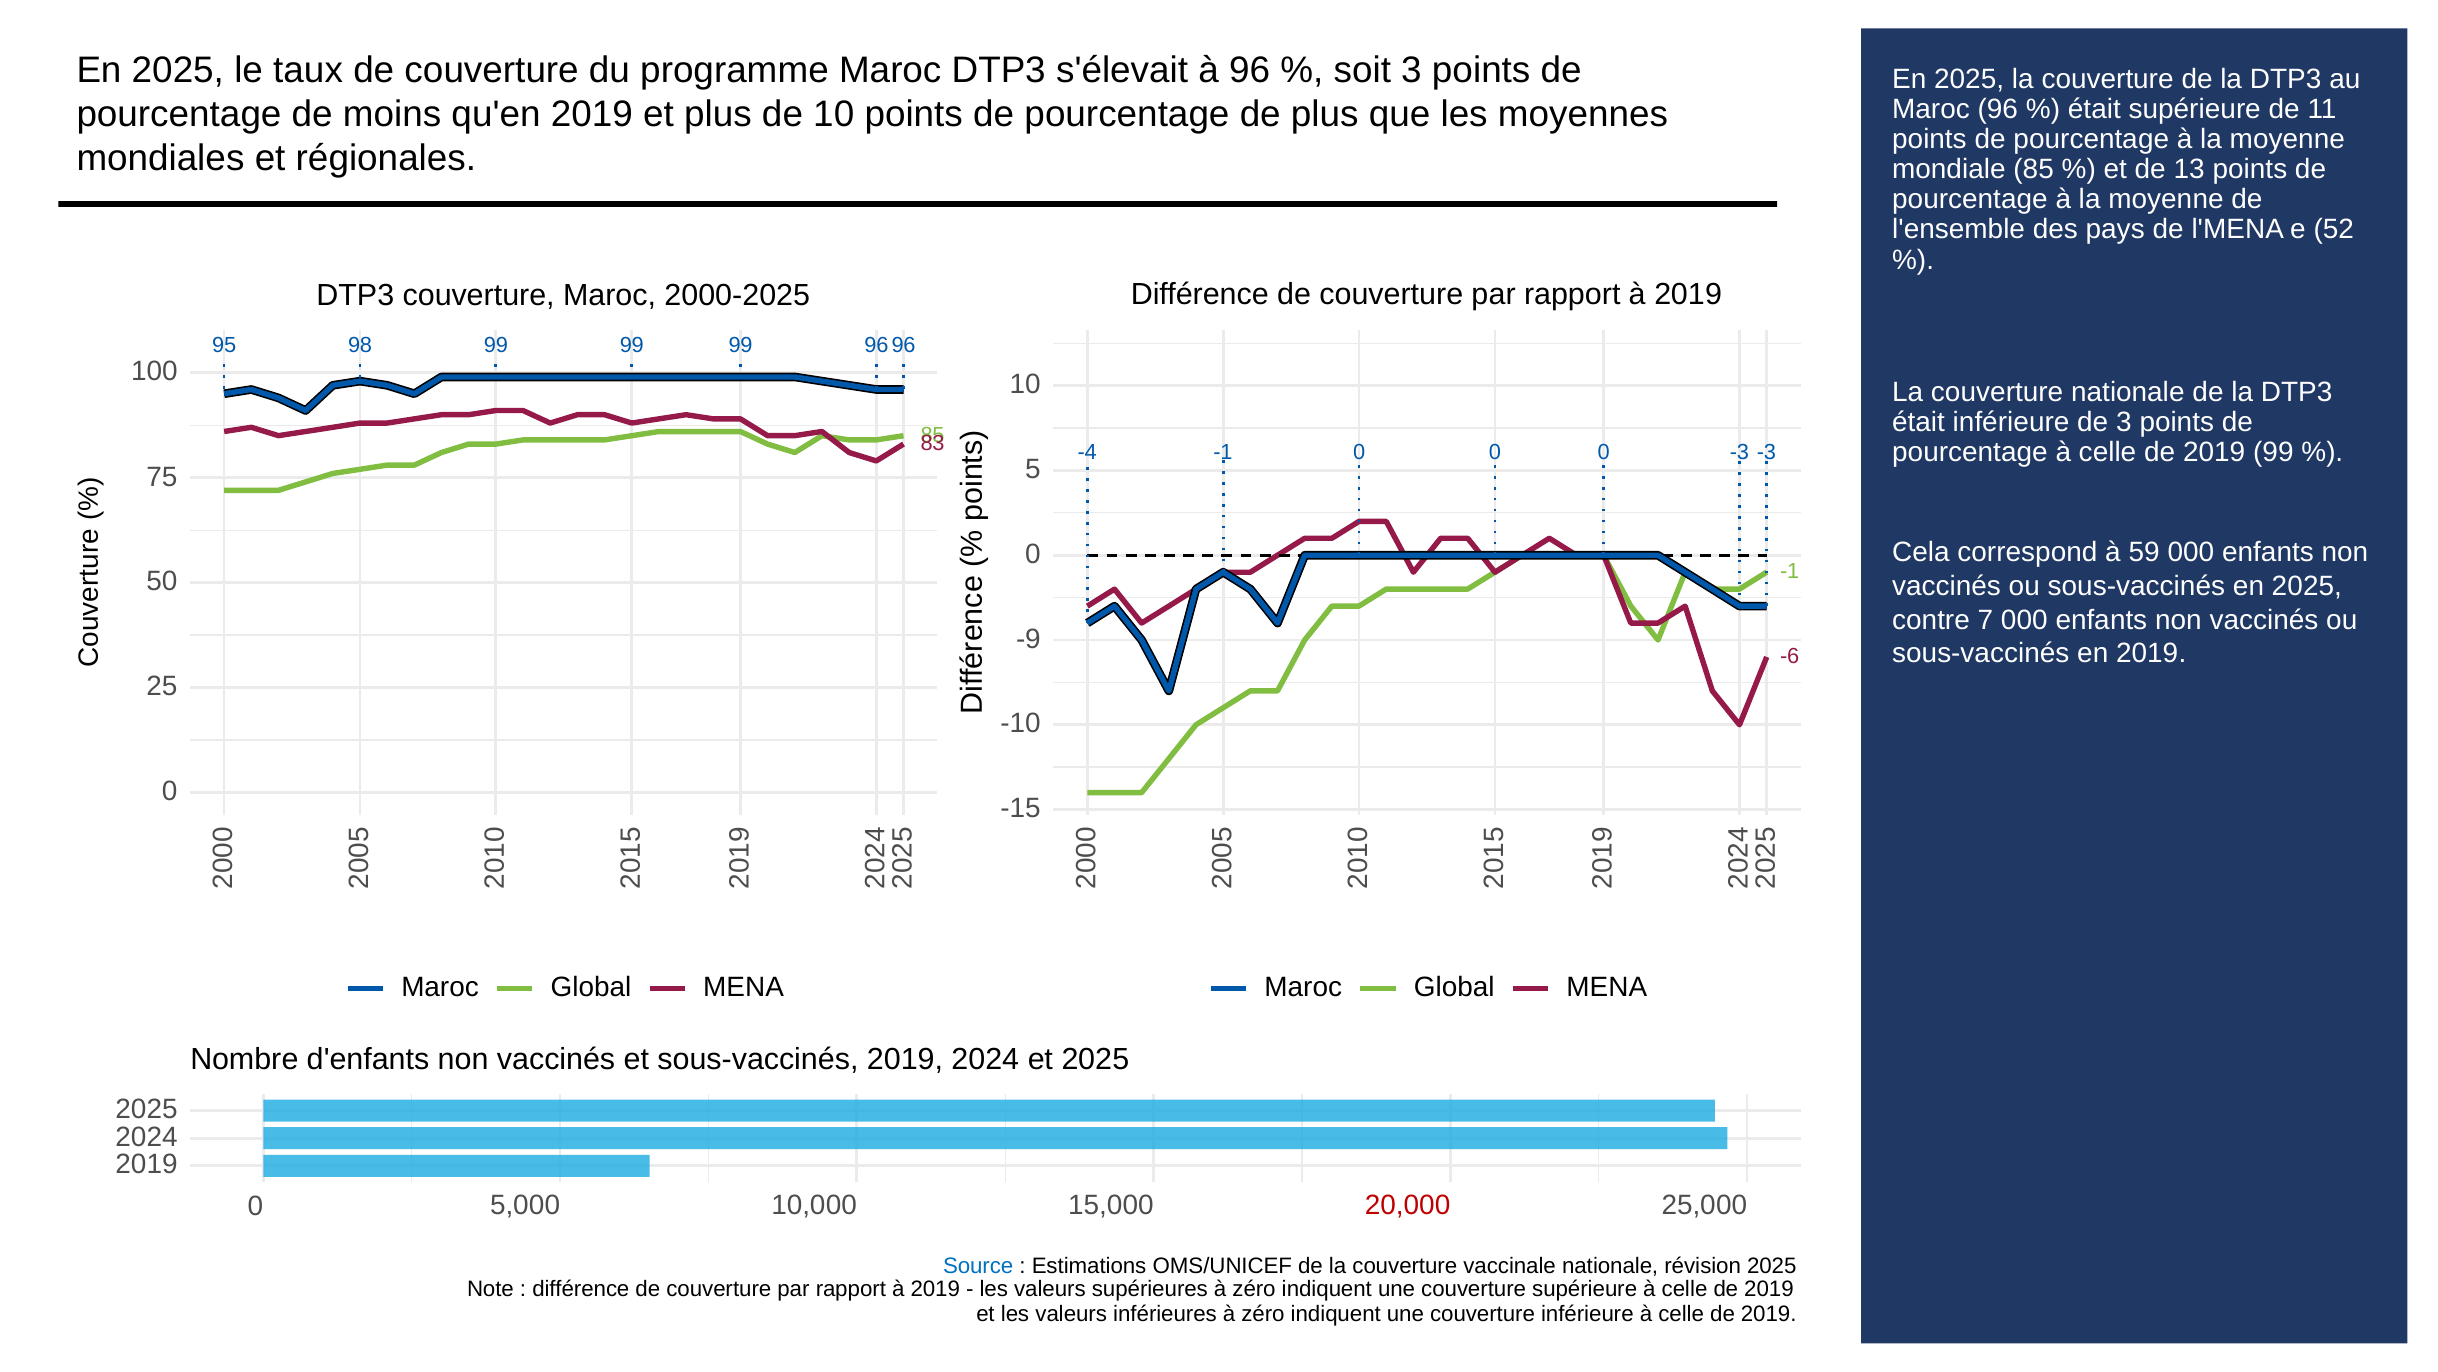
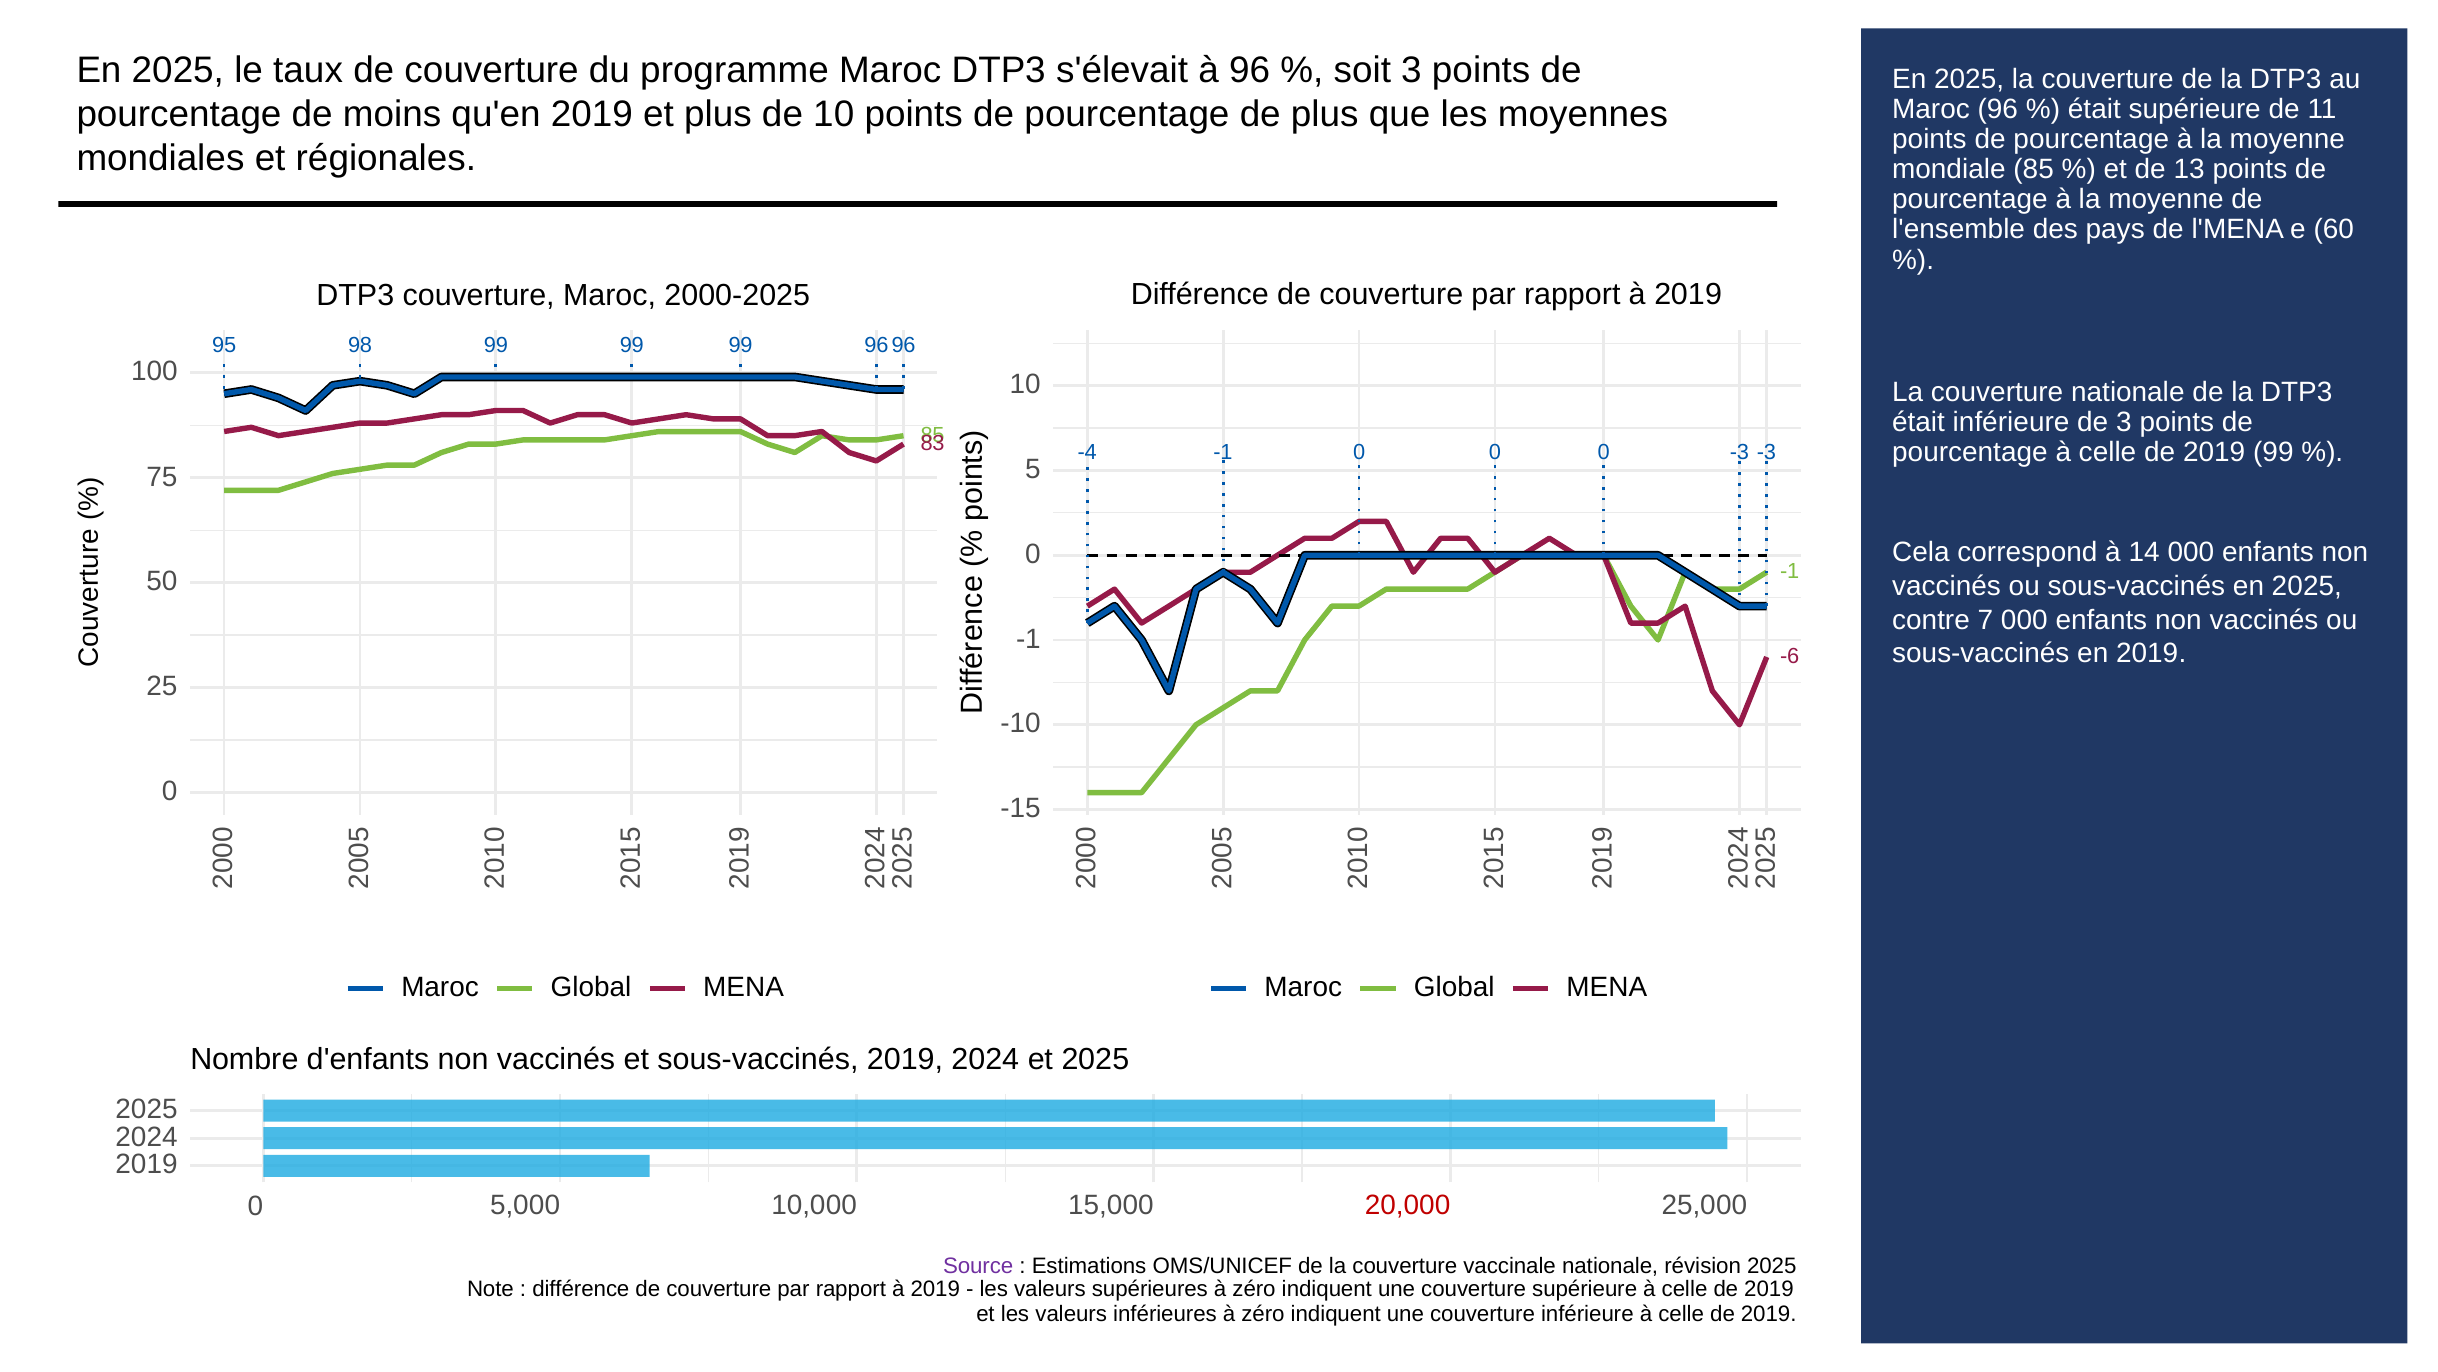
52: 52 -> 60
59: 59 -> 14
-9 at (1028, 639): -9 -> -1
Source colour: blue -> purple
